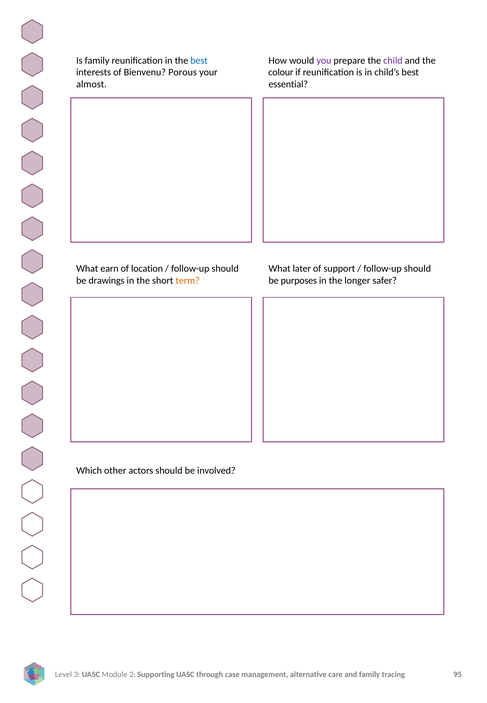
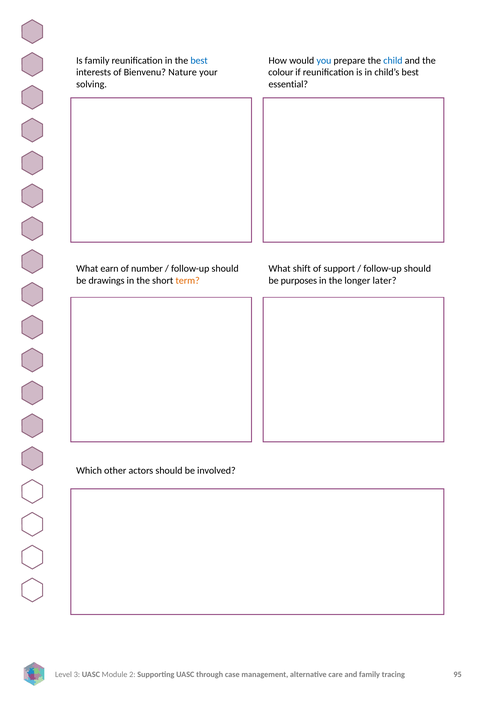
you colour: purple -> blue
child colour: purple -> blue
Porous: Porous -> Nature
almost: almost -> solving
location: location -> number
later: later -> shift
safer: safer -> later
